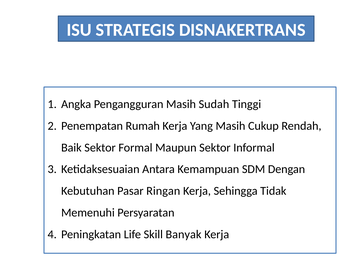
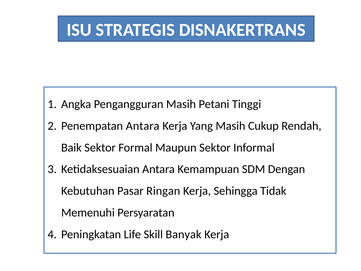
Sudah: Sudah -> Petani
Penempatan Rumah: Rumah -> Antara
